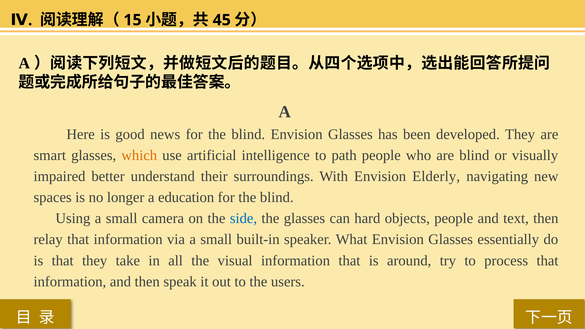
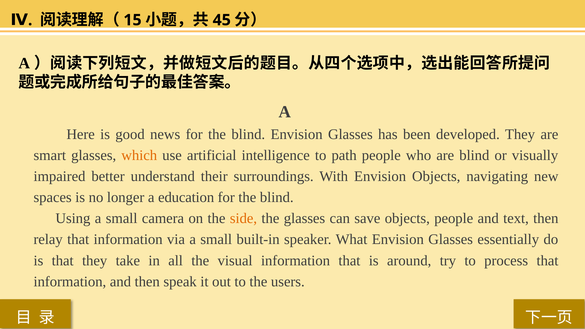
Envision Elderly: Elderly -> Objects
side colour: blue -> orange
hard: hard -> save
